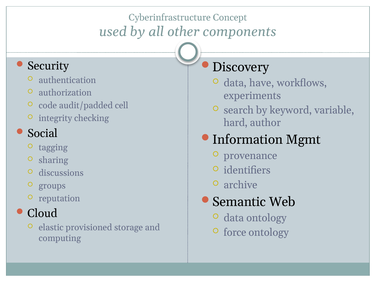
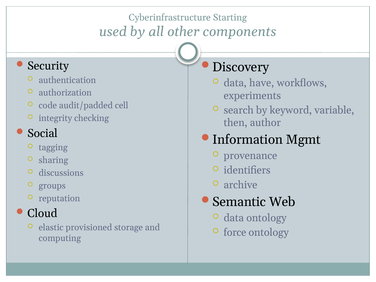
Concept: Concept -> Starting
hard: hard -> then
